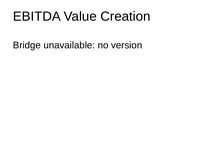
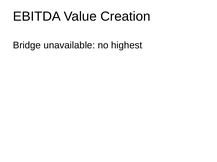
version: version -> highest
